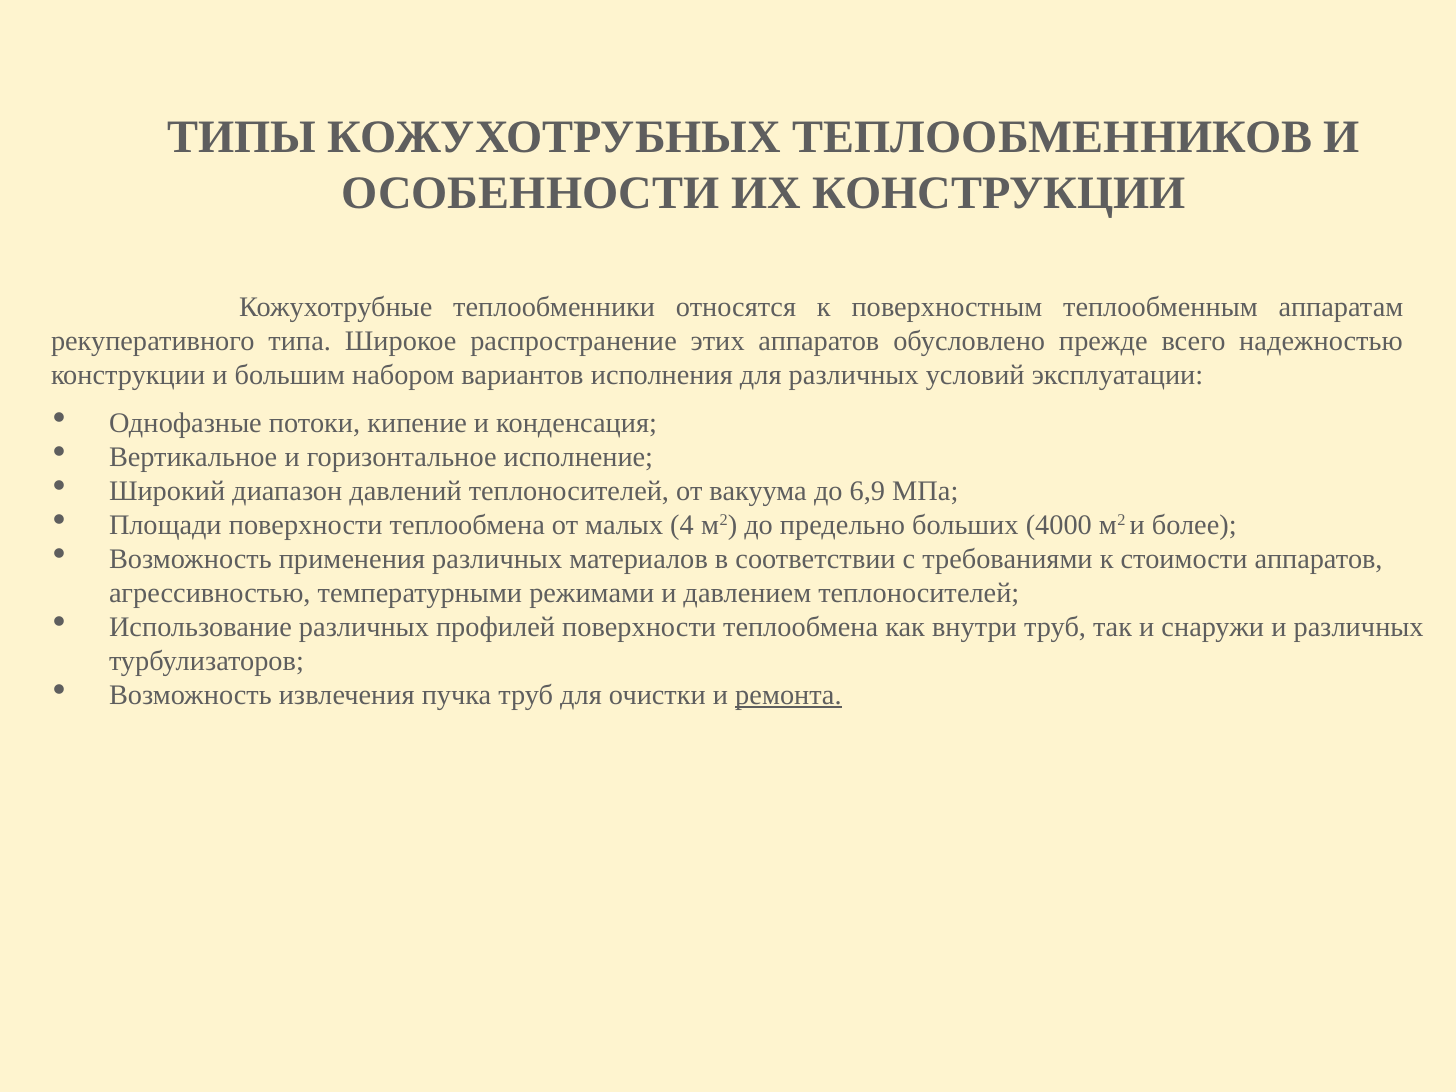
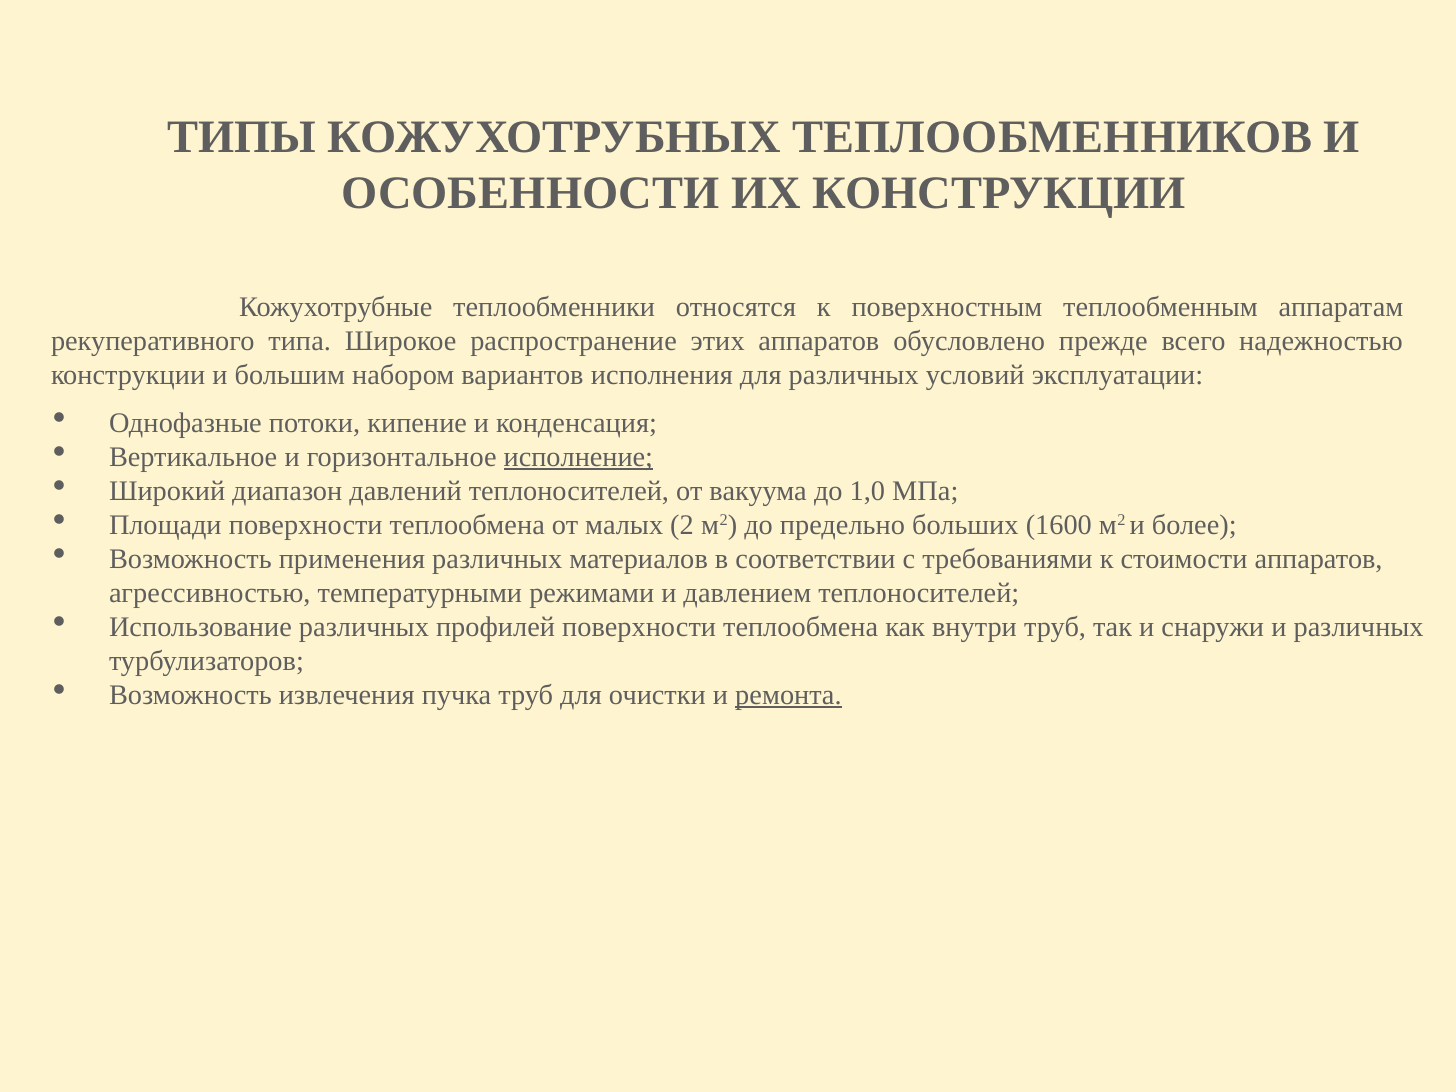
исполнение underline: none -> present
6,9: 6,9 -> 1,0
4: 4 -> 2
4000: 4000 -> 1600
